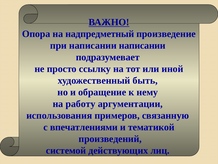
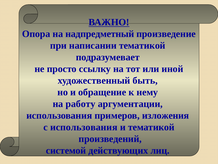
написании написании: написании -> тематикой
связанную: связанную -> изложения
с впечатлениями: впечатлениями -> использования
